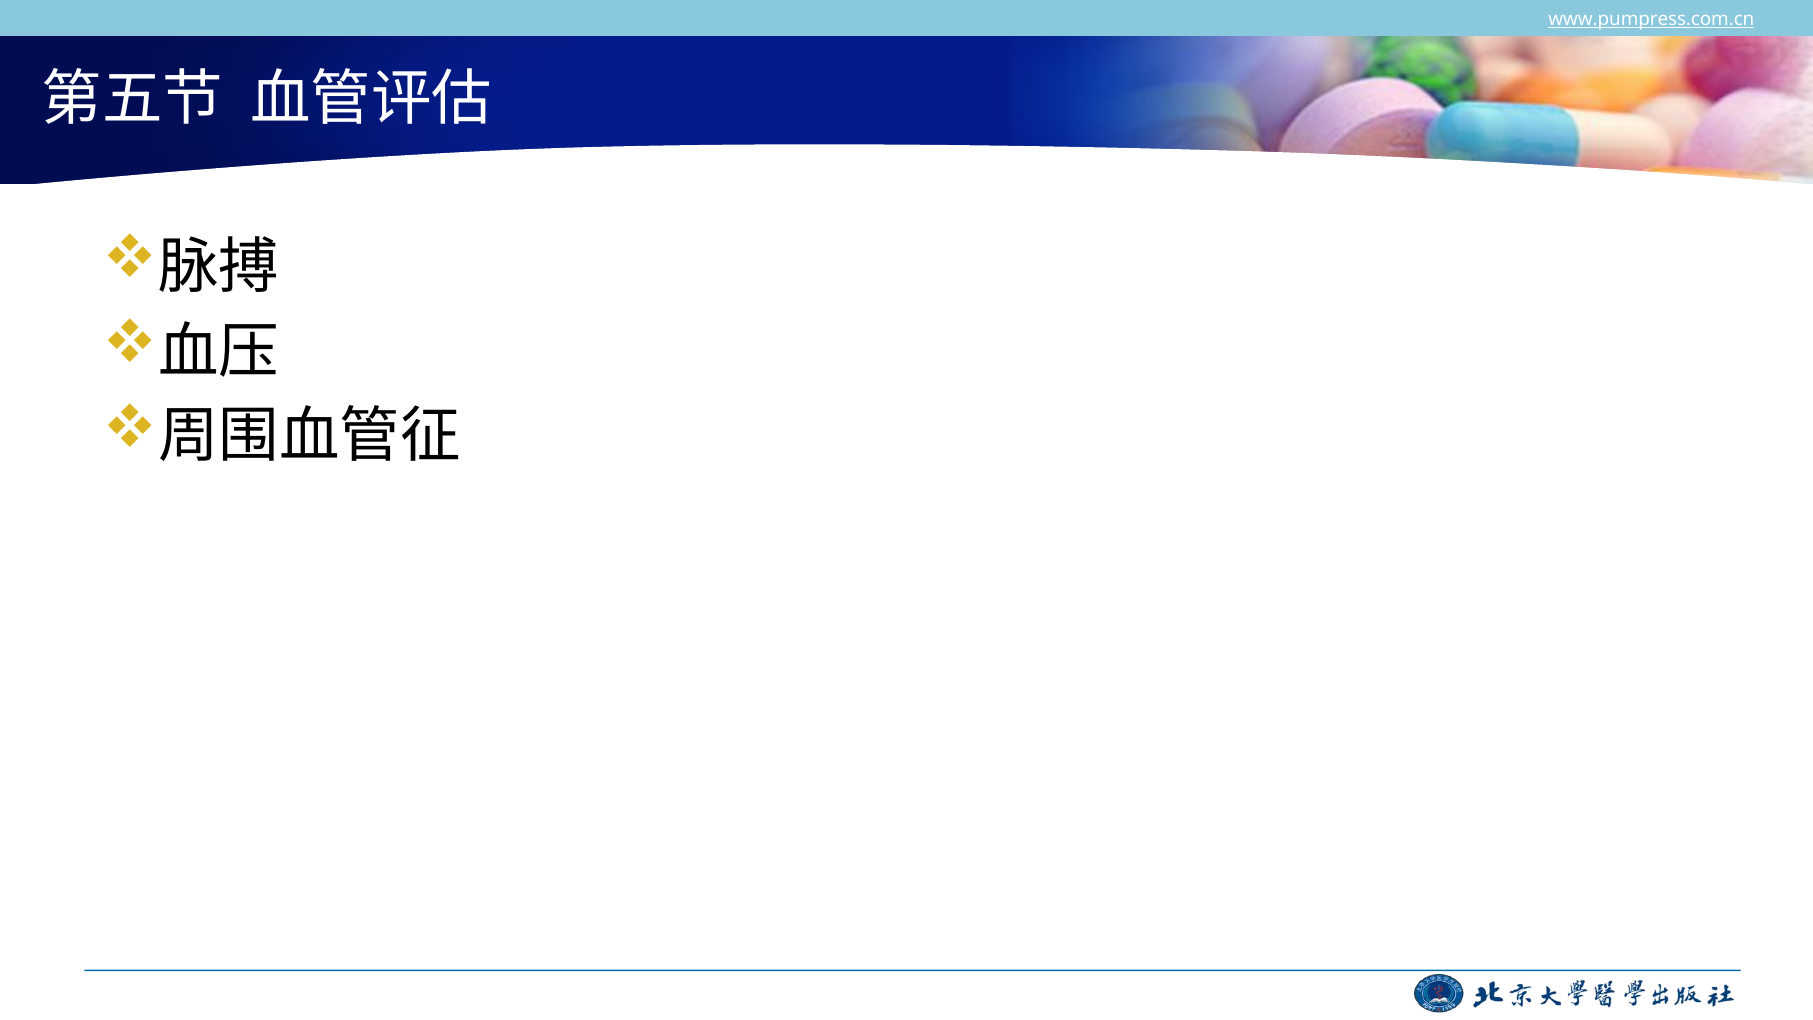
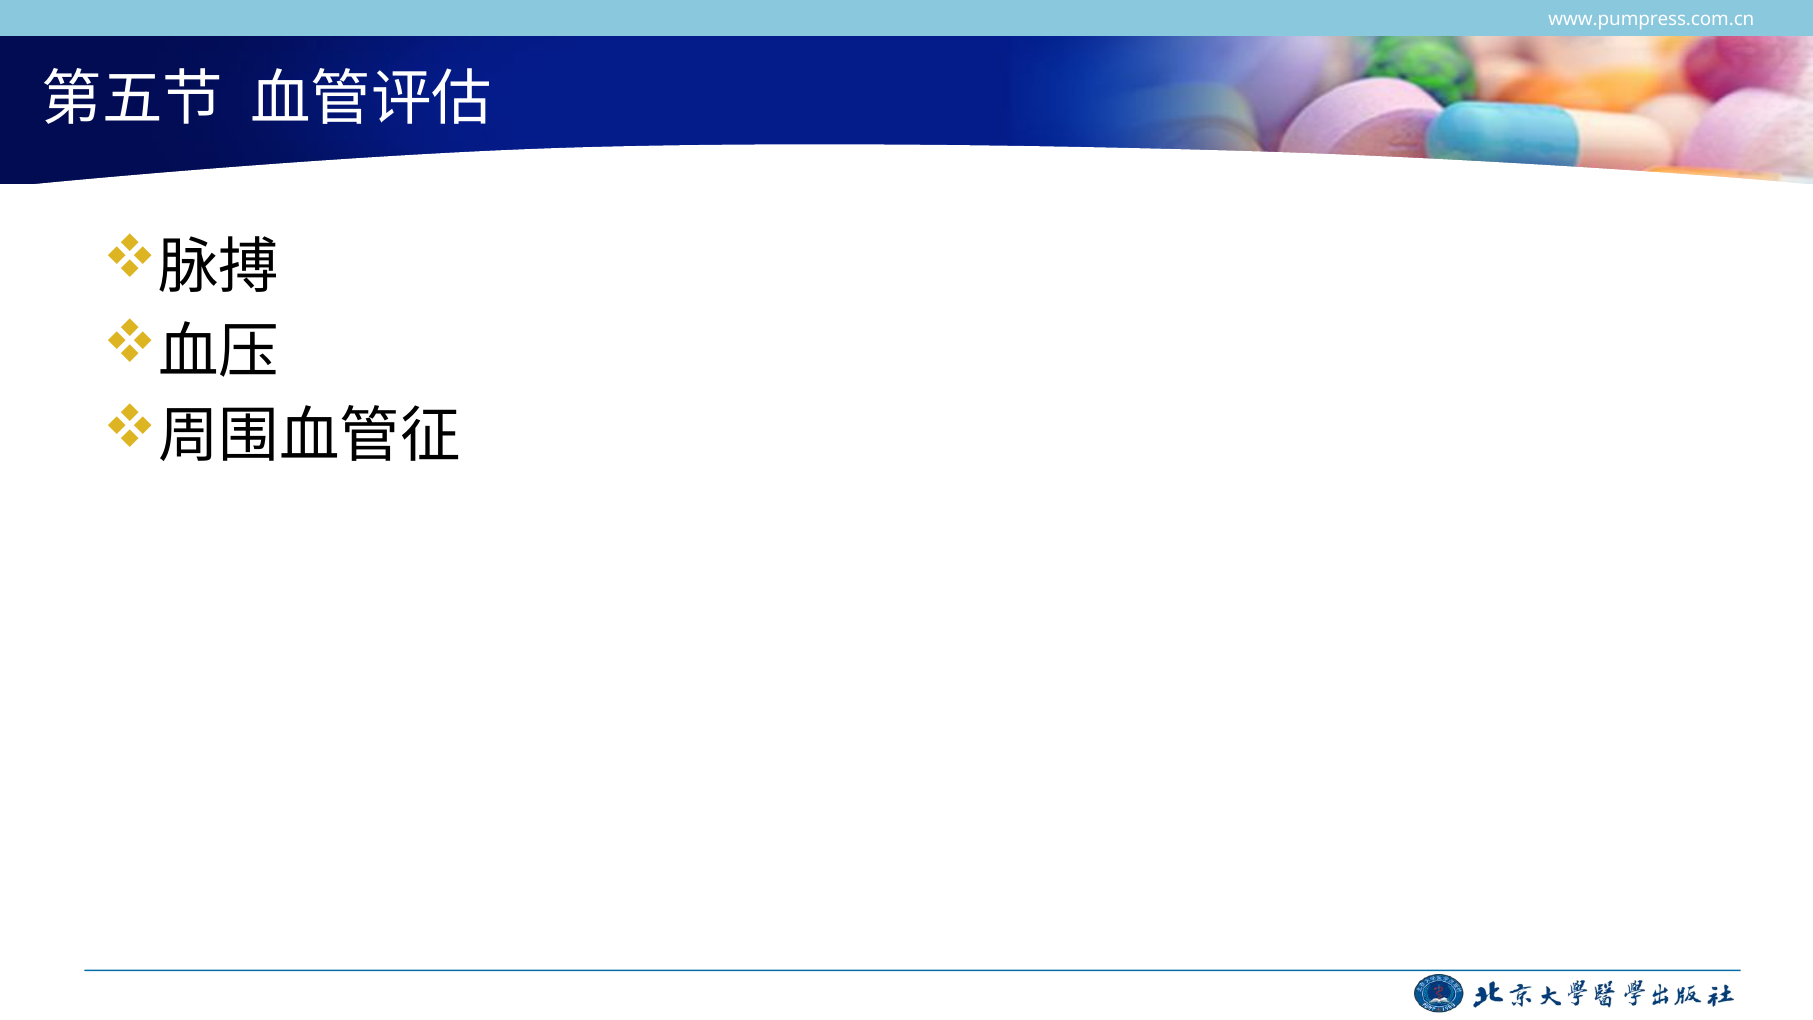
www.pumpress.com.cn underline: present -> none
